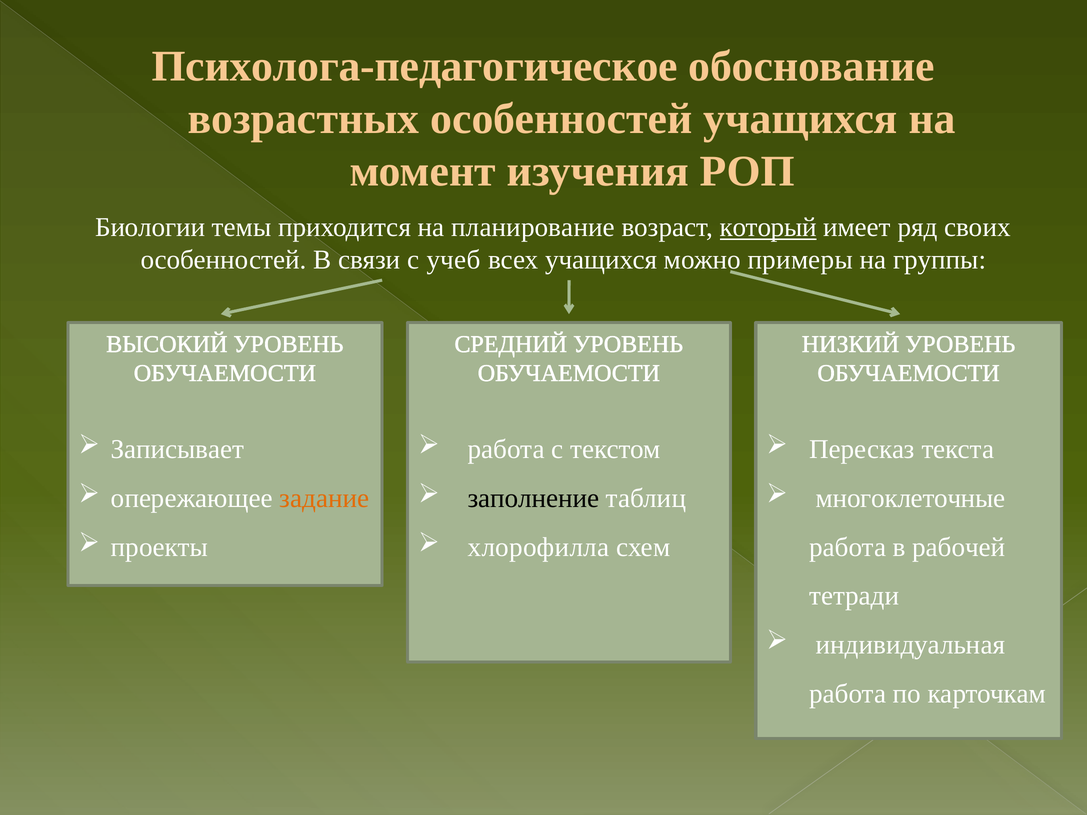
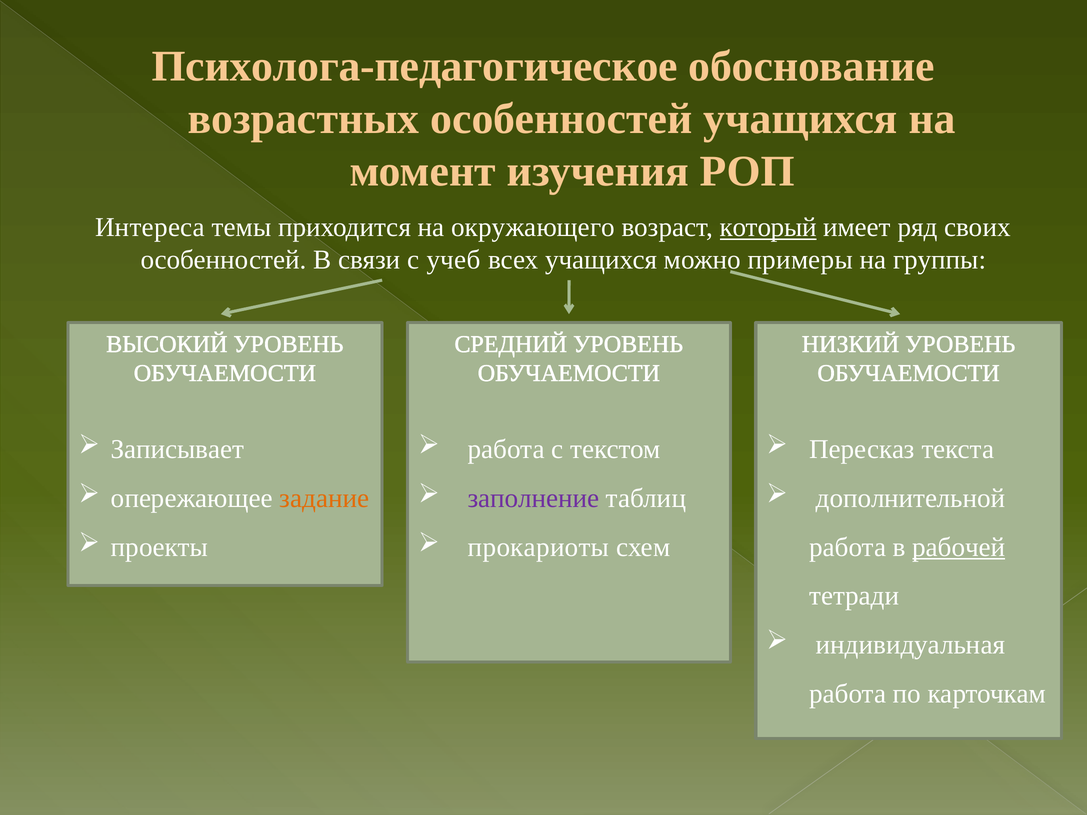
Биологии: Биологии -> Интереса
планирование: планирование -> окружающего
заполнение colour: black -> purple
многоклеточные: многоклеточные -> дополнительной
хлорофилла: хлорофилла -> прокариоты
рабочей underline: none -> present
